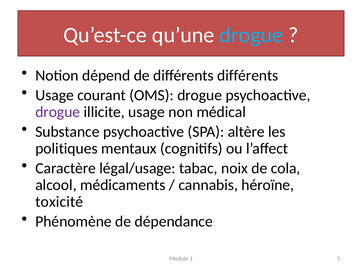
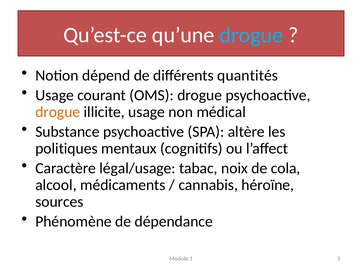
différents différents: différents -> quantités
drogue at (58, 112) colour: purple -> orange
toxicité: toxicité -> sources
